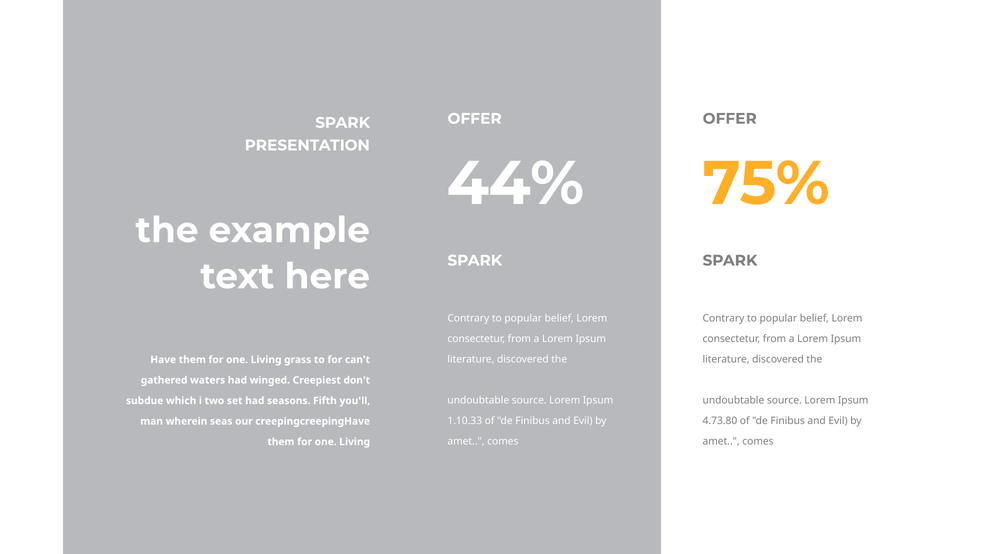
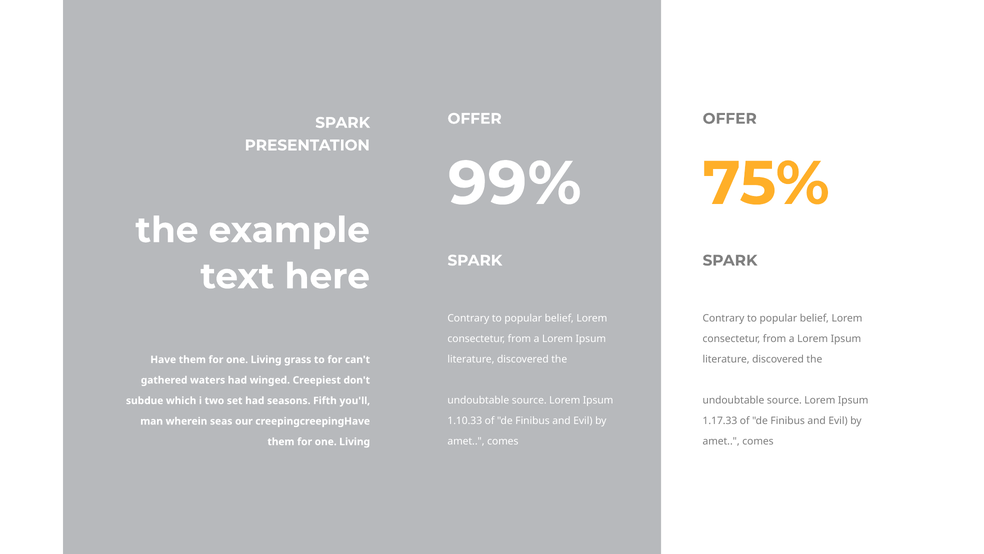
44%: 44% -> 99%
4.73.80: 4.73.80 -> 1.17.33
